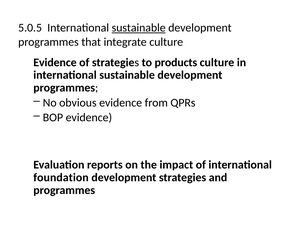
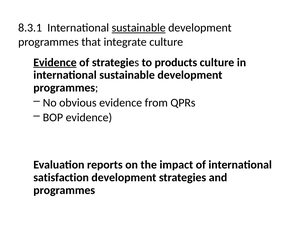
5.0.5: 5.0.5 -> 8.3.1
Evidence at (55, 62) underline: none -> present
foundation: foundation -> satisfaction
